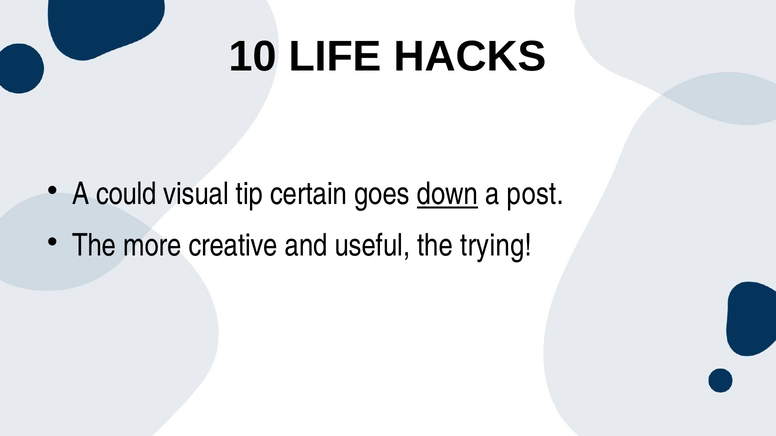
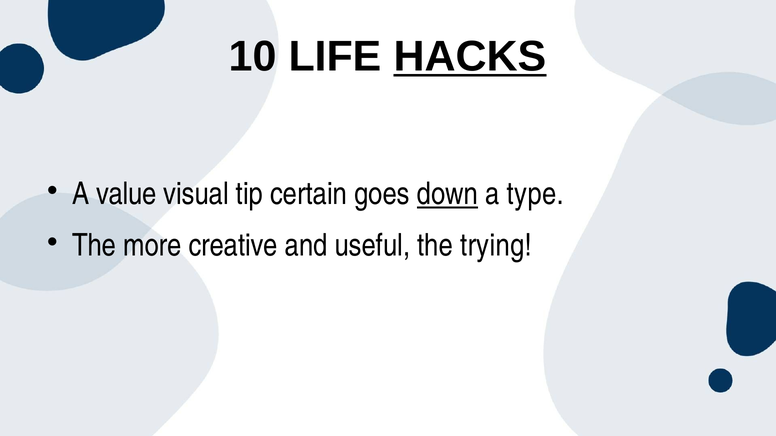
HACKS underline: none -> present
could: could -> value
post: post -> type
